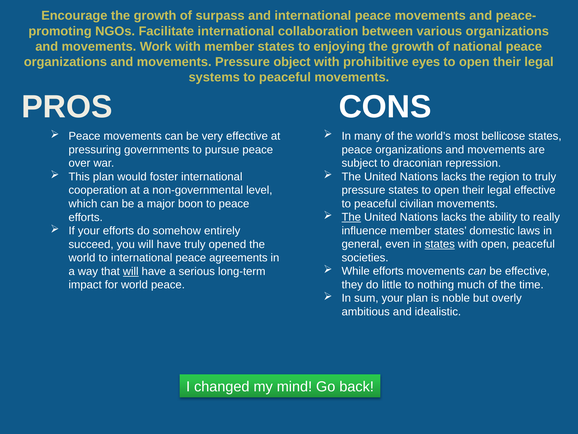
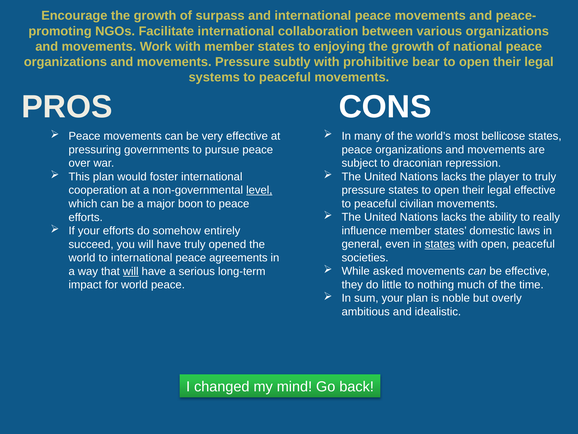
object: object -> subtly
eyes: eyes -> bear
region: region -> player
level underline: none -> present
The at (351, 217) underline: present -> none
While efforts: efforts -> asked
